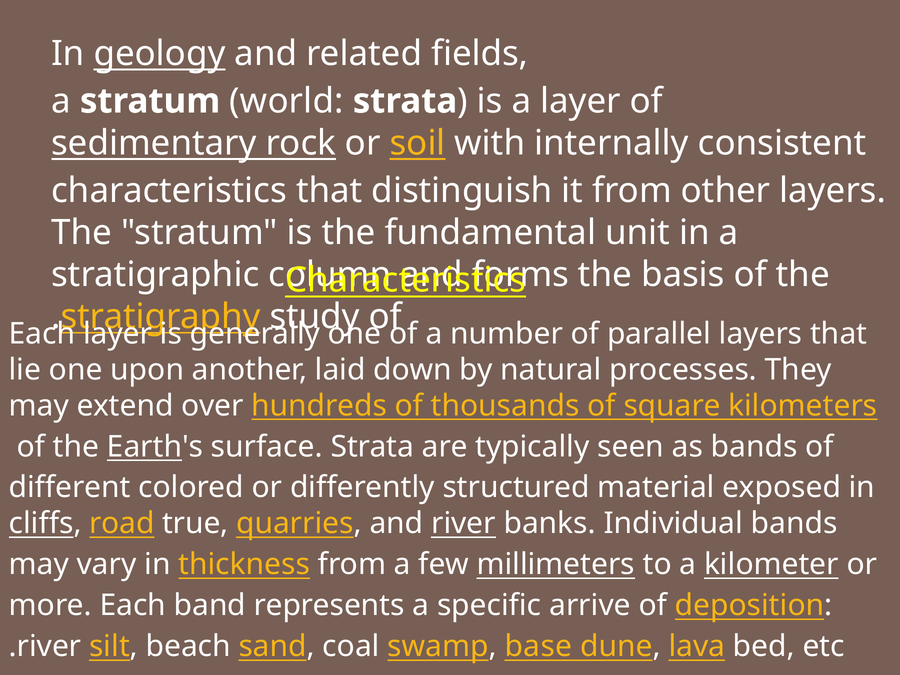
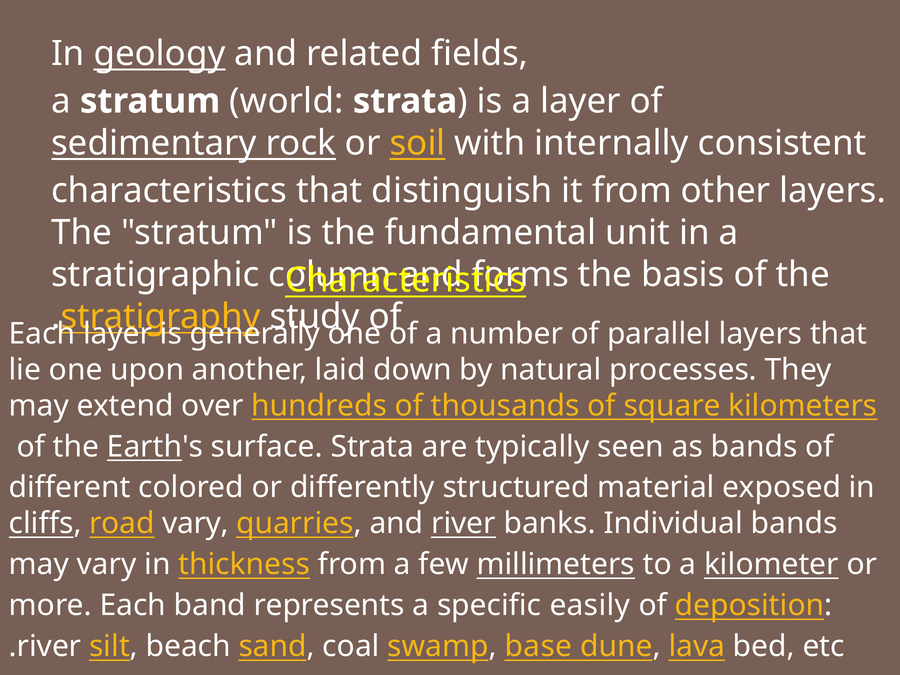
road true: true -> vary
arrive: arrive -> easily
